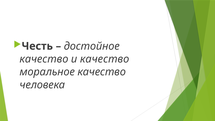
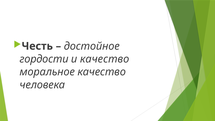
качество at (44, 59): качество -> гордости
